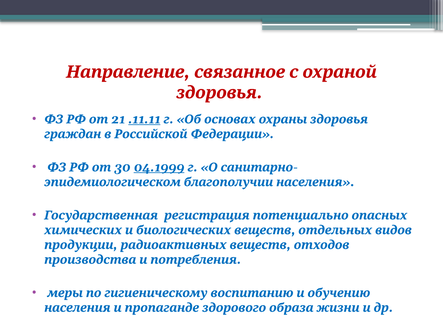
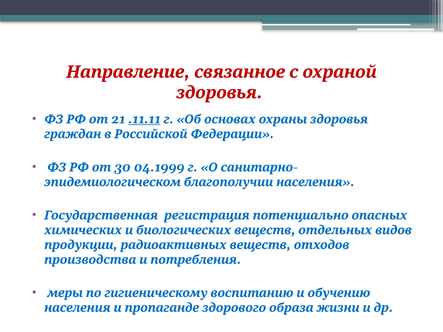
04.1999 underline: present -> none
